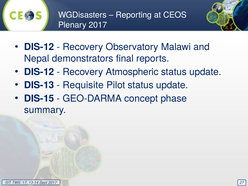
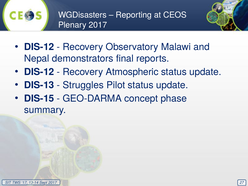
Requisite: Requisite -> Struggles
